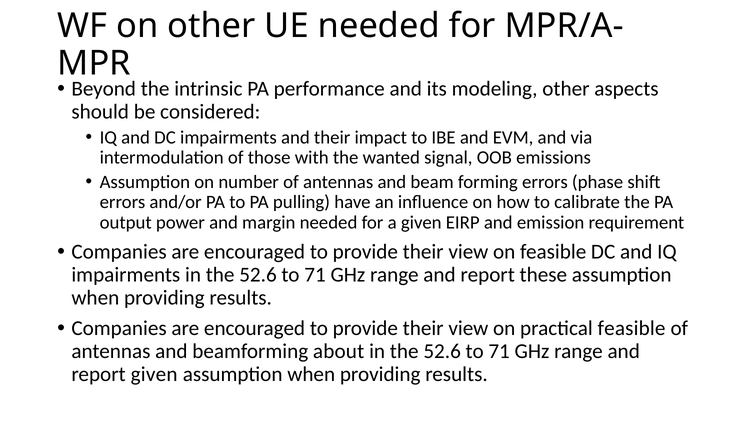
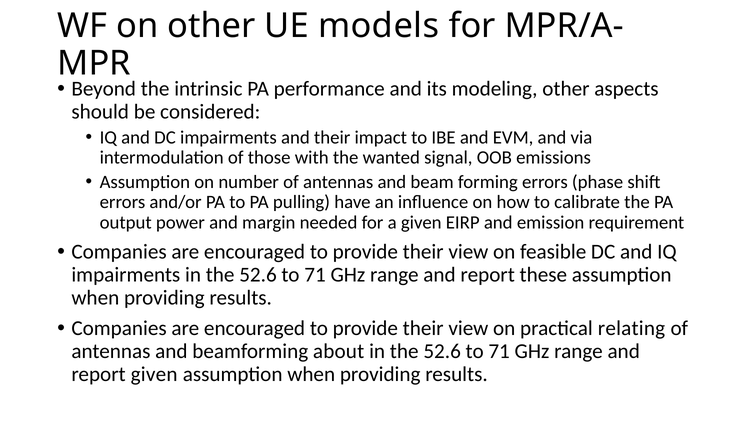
UE needed: needed -> models
practical feasible: feasible -> relating
